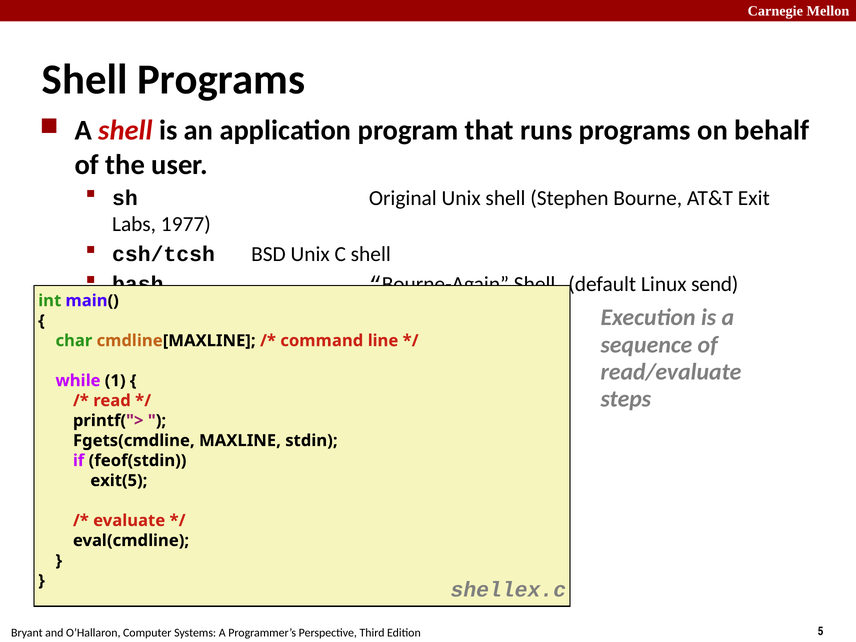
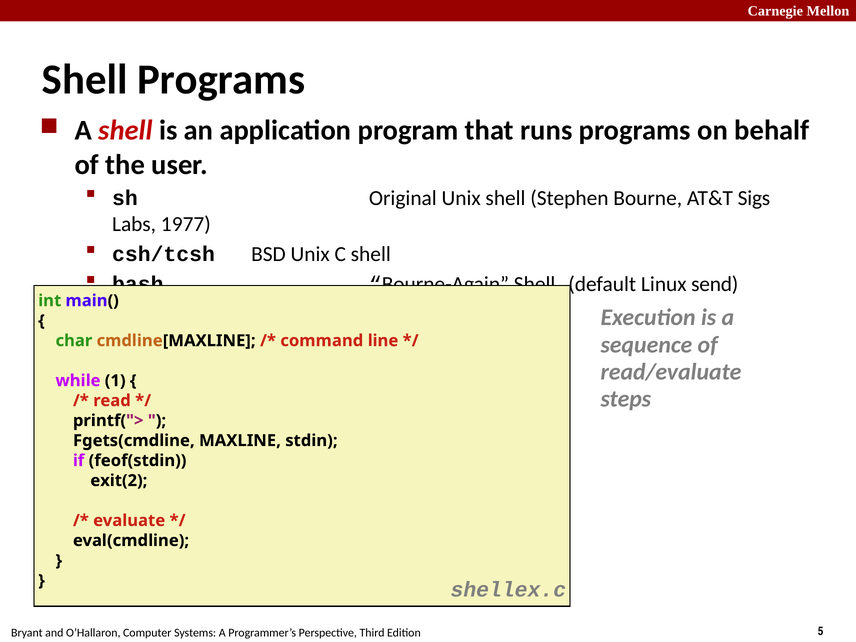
Exit: Exit -> Sigs
exit(5: exit(5 -> exit(2
